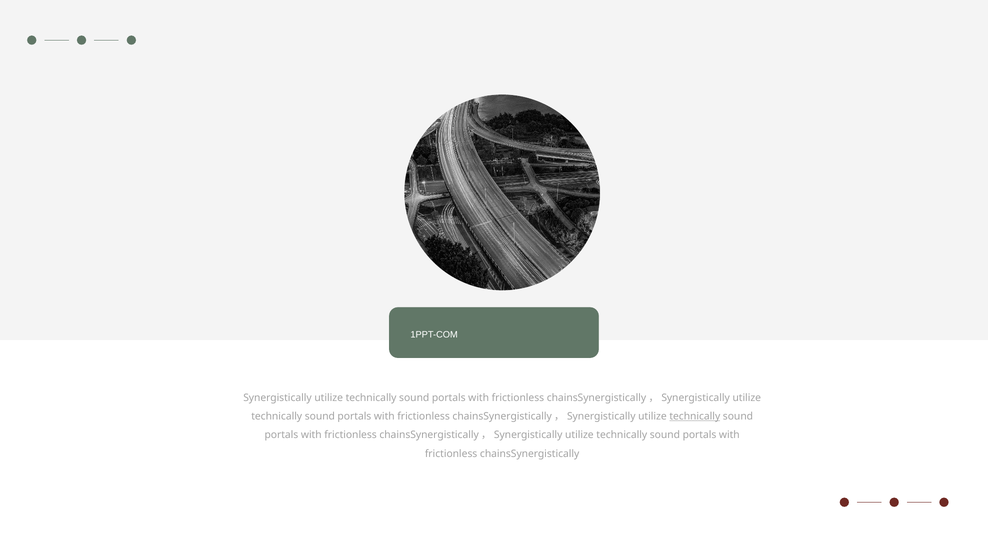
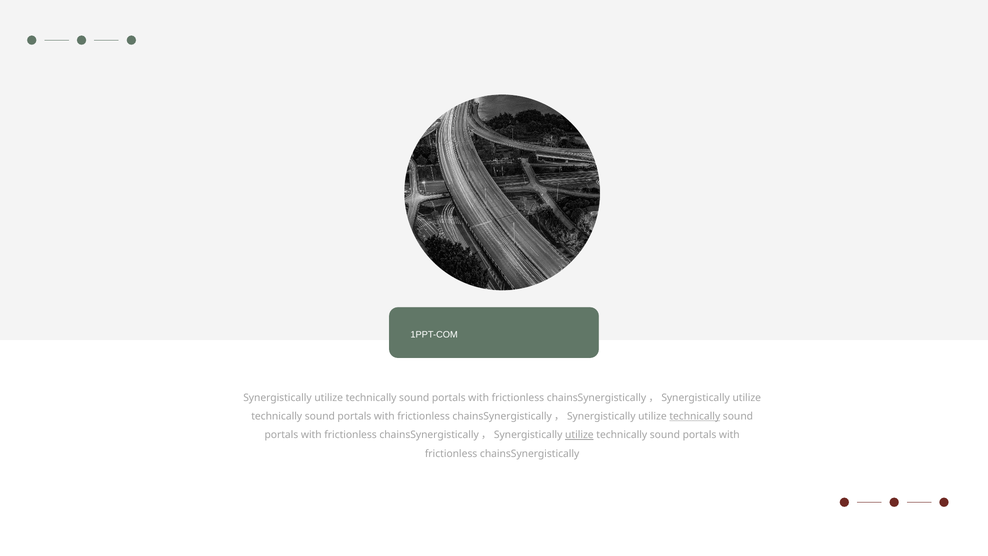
utilize at (579, 435) underline: none -> present
